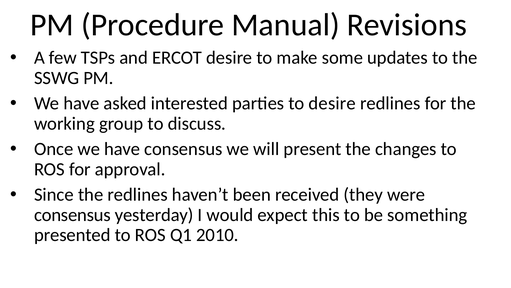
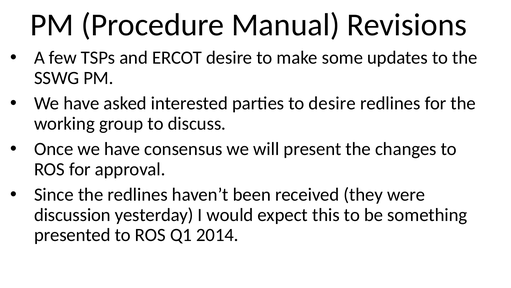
consensus at (72, 215): consensus -> discussion
2010: 2010 -> 2014
